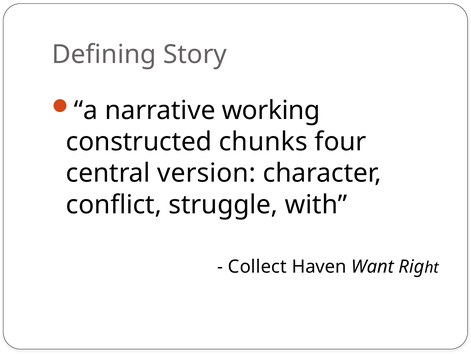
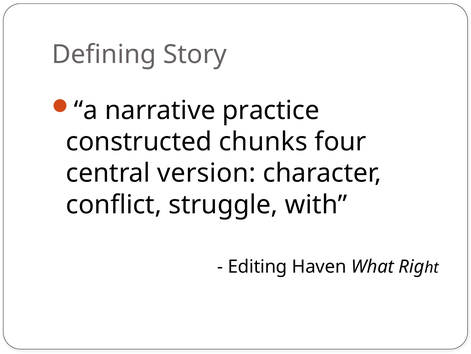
working: working -> practice
Collect: Collect -> Editing
Want: Want -> What
